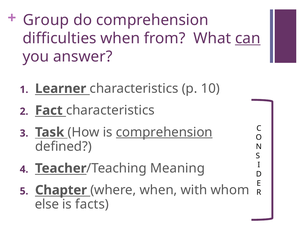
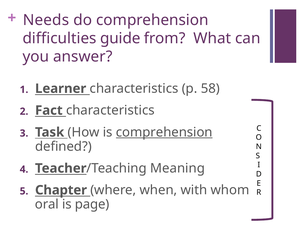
Group: Group -> Needs
difficulties when: when -> guide
can underline: present -> none
10: 10 -> 58
else: else -> oral
facts: facts -> page
